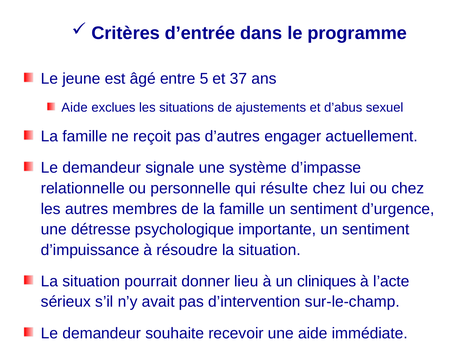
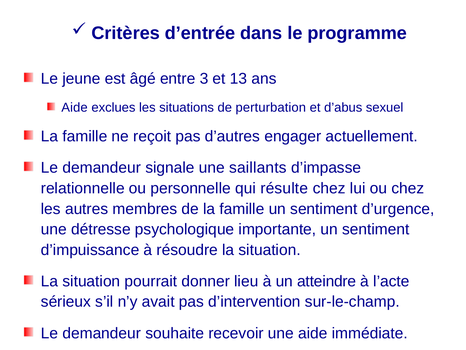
5: 5 -> 3
37: 37 -> 13
ajustements: ajustements -> perturbation
système: système -> saillants
cliniques: cliniques -> atteindre
